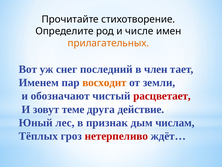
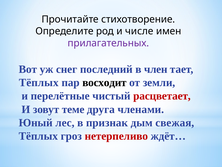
прилагательных colour: orange -> purple
Именем at (39, 82): Именем -> Тёплых
восходит colour: orange -> black
обозначают: обозначают -> перелётные
действие: действие -> членами
числам: числам -> свежая
